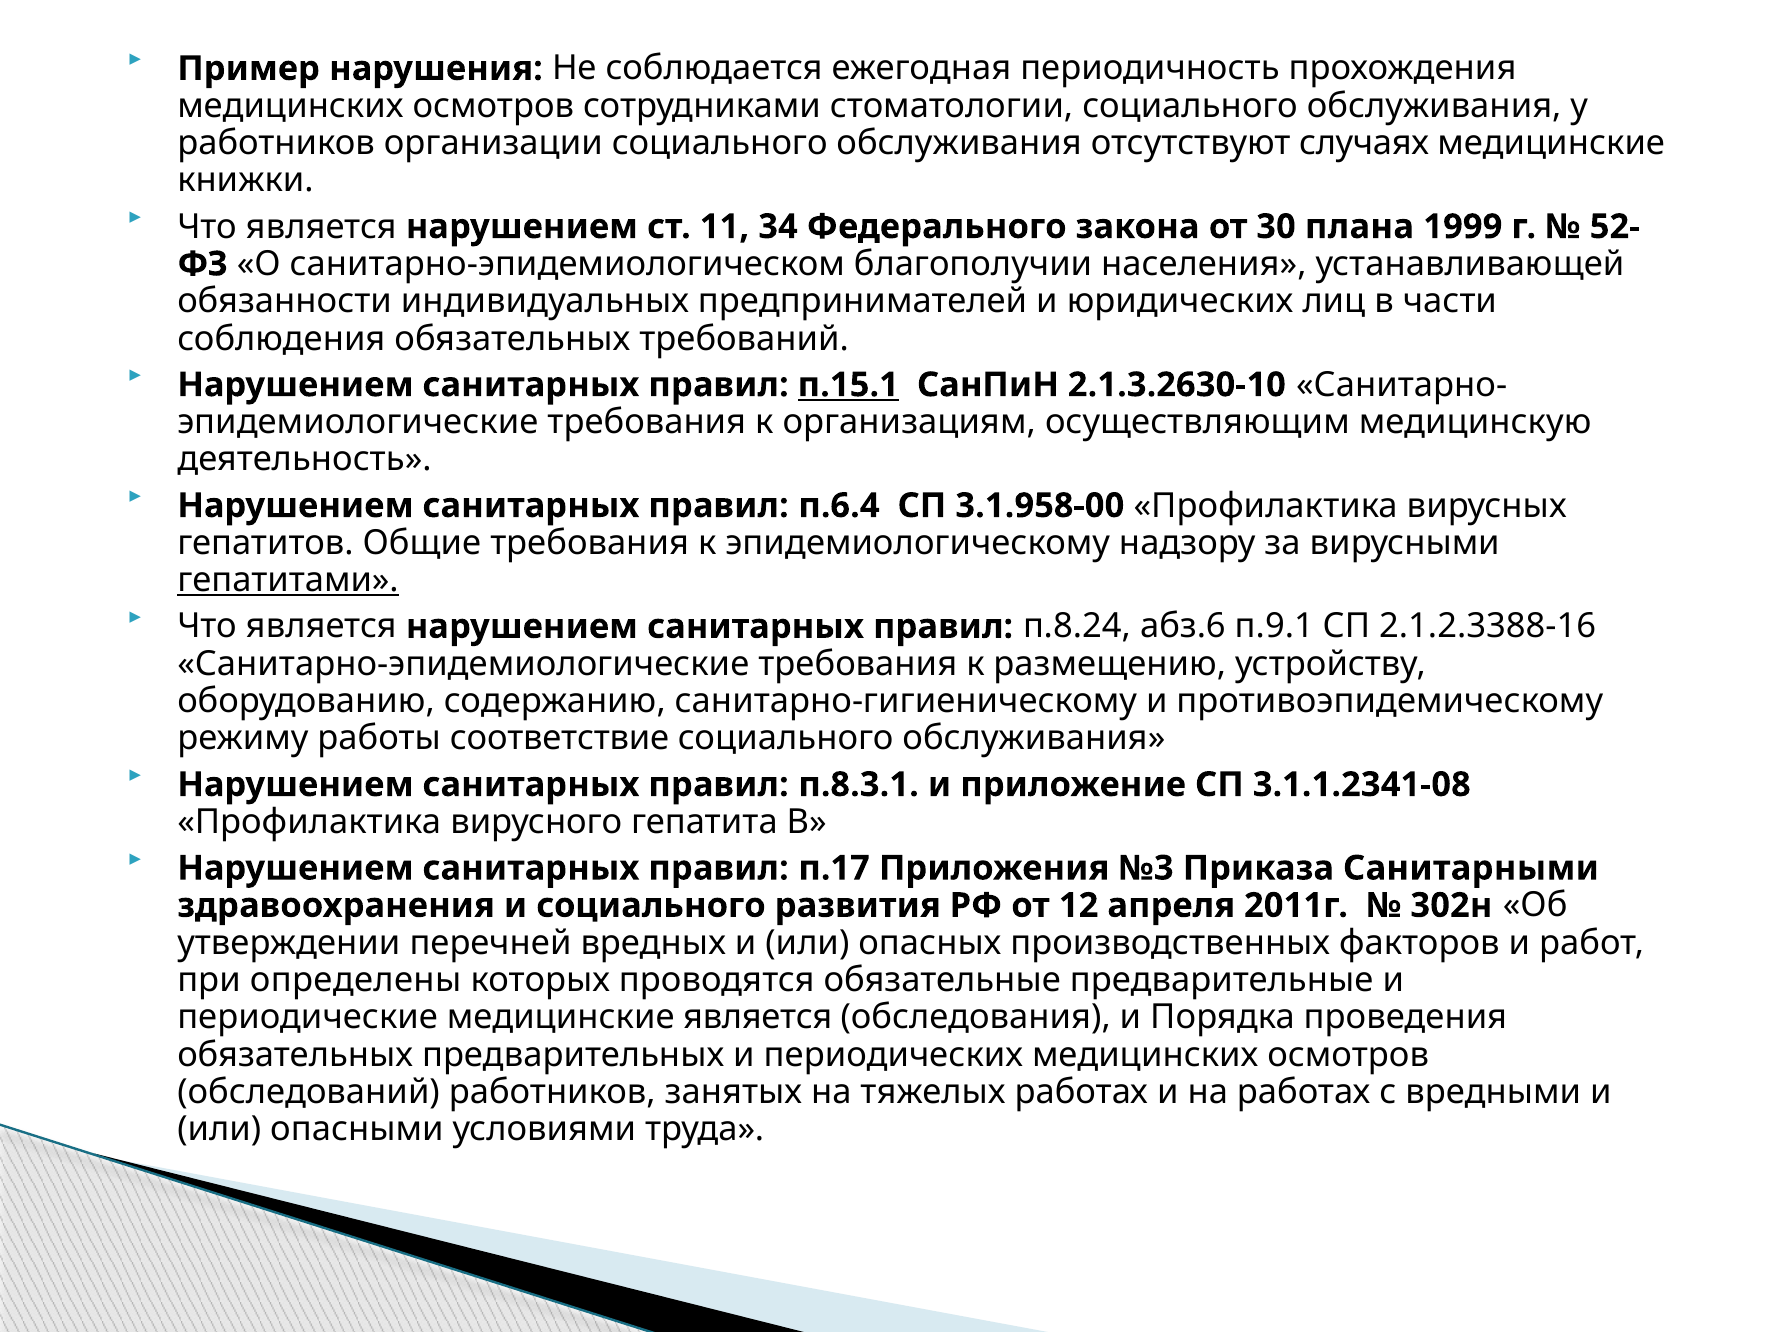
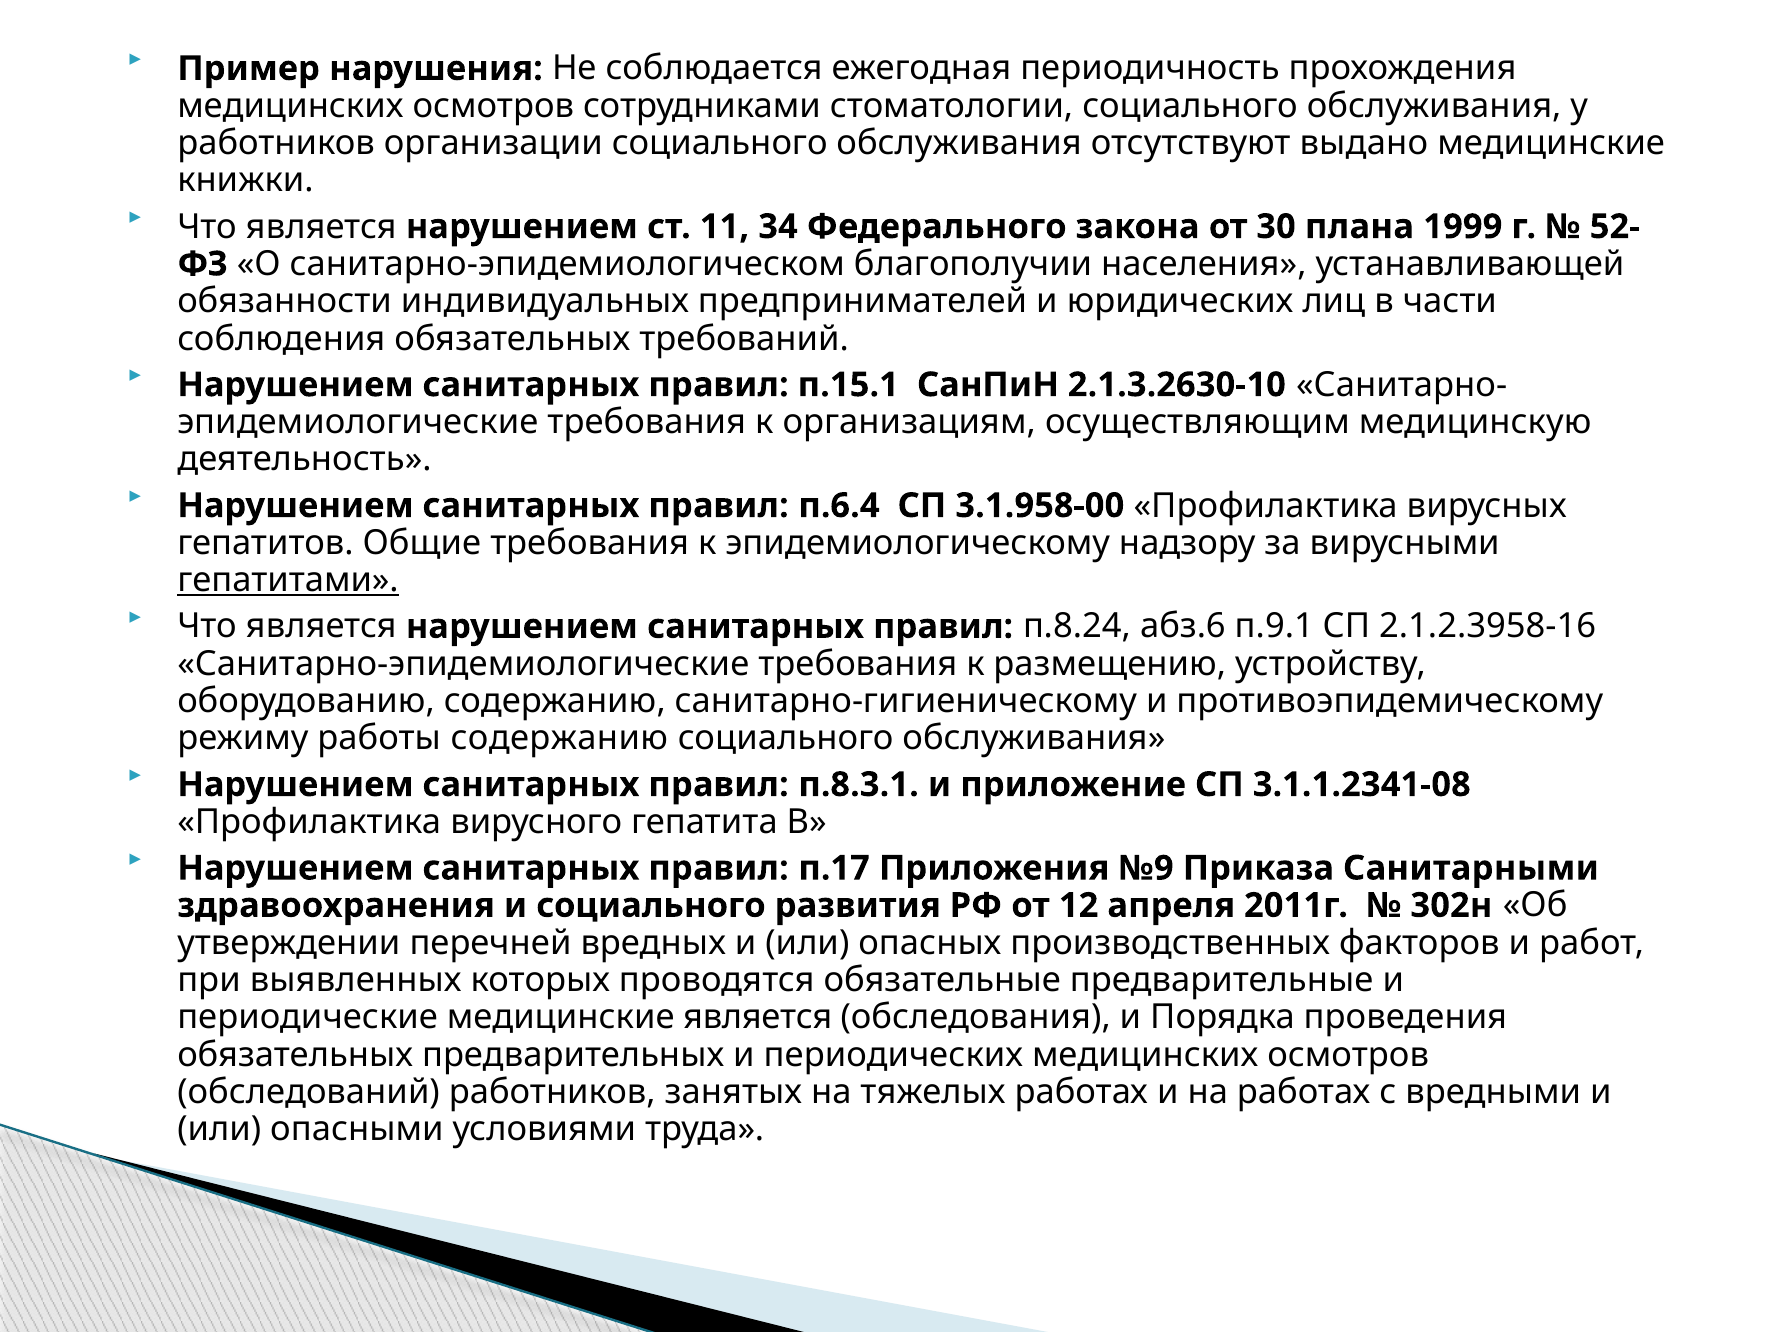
случаях: случаях -> выдано
п.15.1 underline: present -> none
2.1.2.3388-16: 2.1.2.3388-16 -> 2.1.2.3958-16
работы соответствие: соответствие -> содержанию
№3: №3 -> №9
определены: определены -> выявленных
